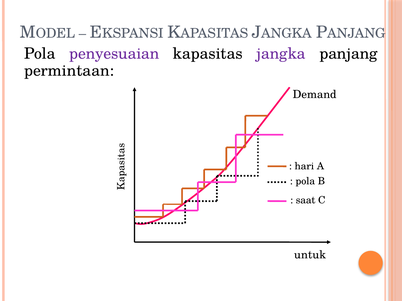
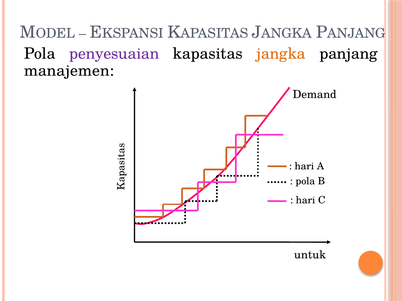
jangka colour: purple -> orange
permintaan: permintaan -> manajemen
saat at (306, 201): saat -> hari
